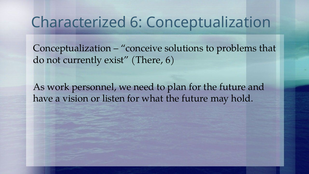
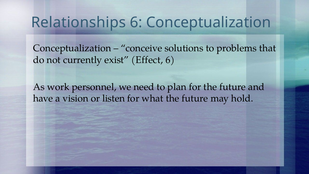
Characterized: Characterized -> Relationships
There: There -> Effect
